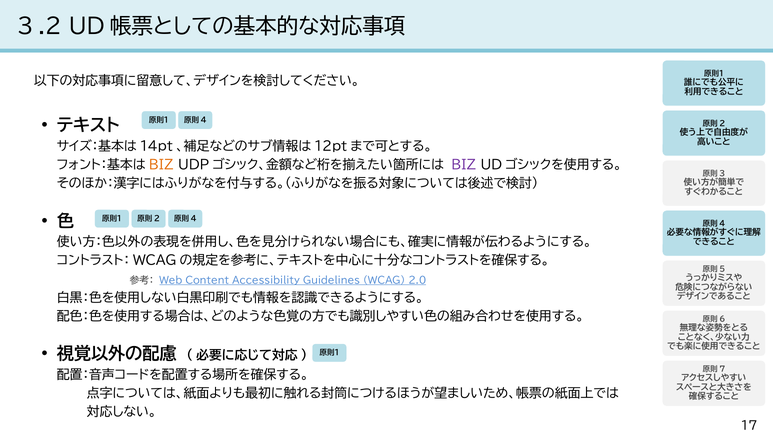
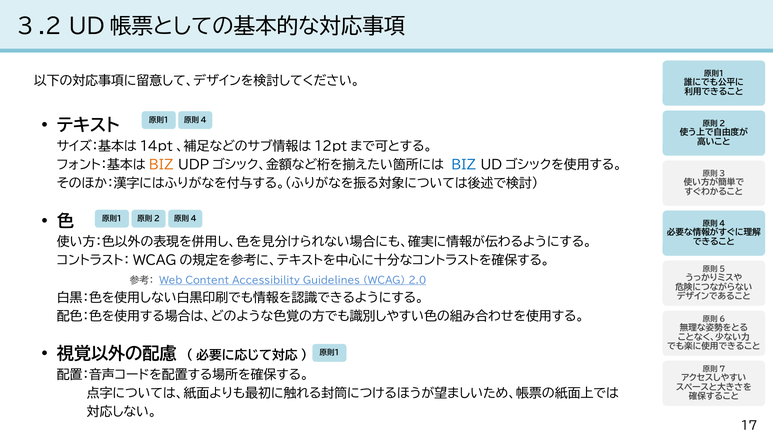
BIZ at (464, 165) colour: purple -> blue
